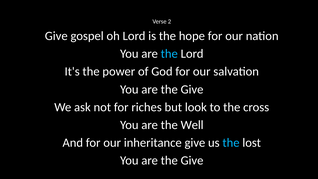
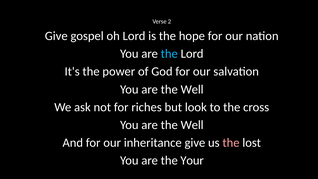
Give at (192, 89): Give -> Well
the at (231, 143) colour: light blue -> pink
Give at (192, 160): Give -> Your
